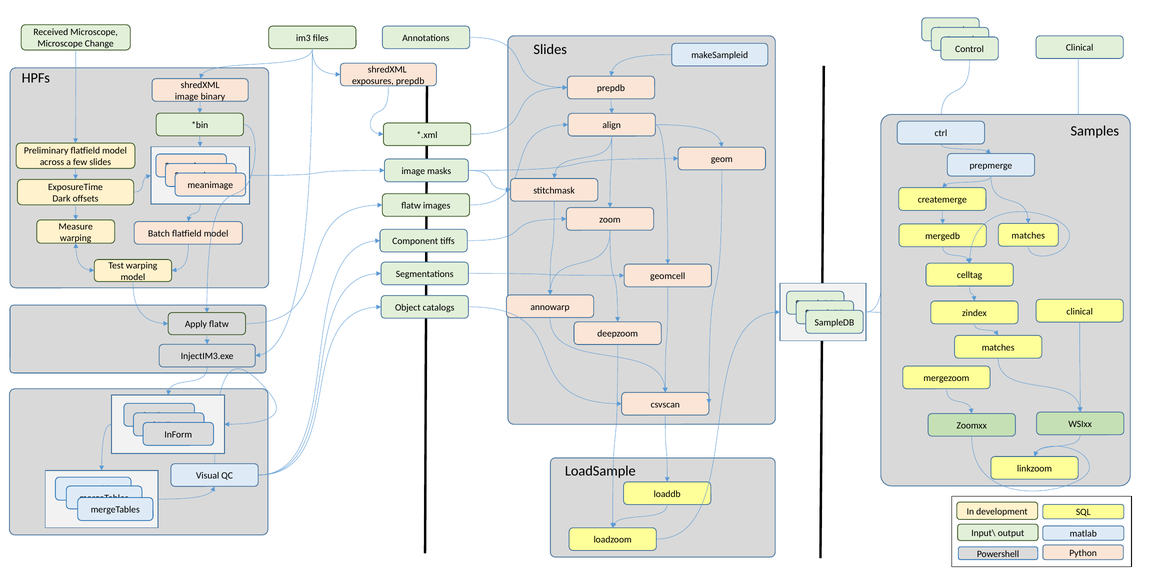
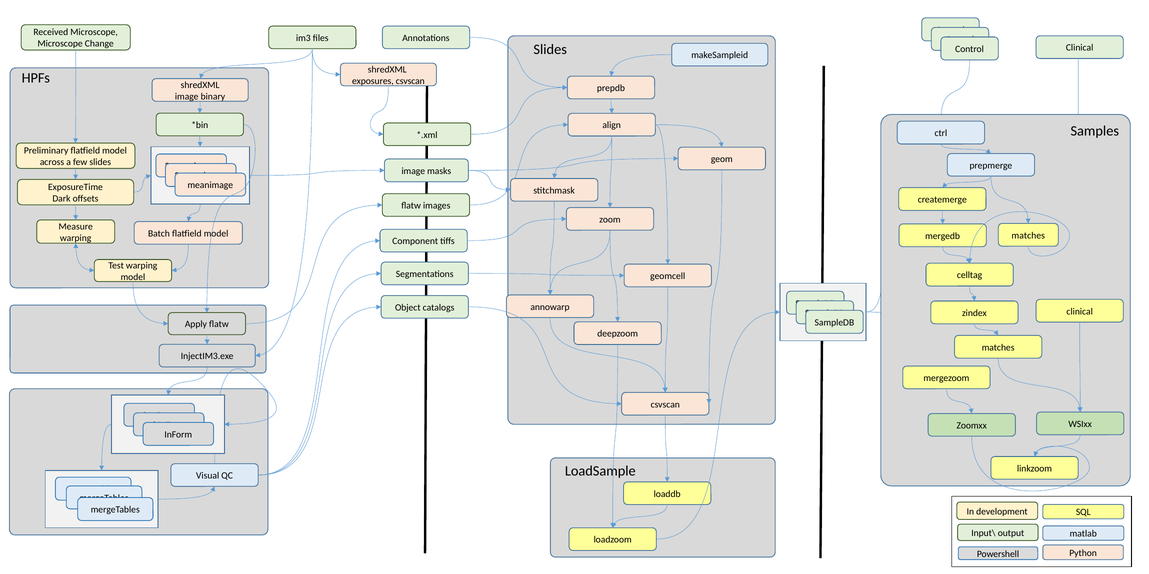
exposures prepdb: prepdb -> csvscan
